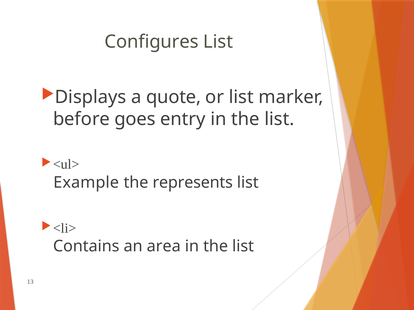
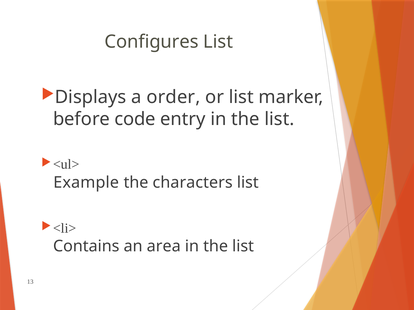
quote: quote -> order
goes: goes -> code
represents: represents -> characters
